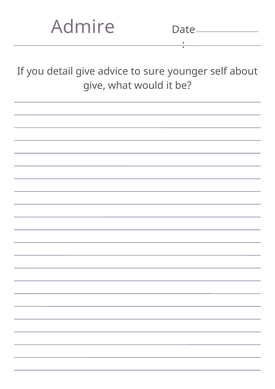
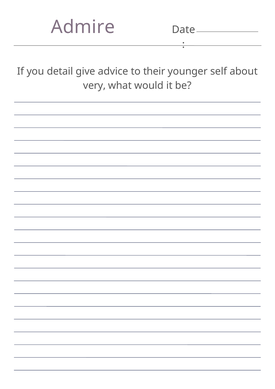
sure: sure -> their
give at (94, 86): give -> very
